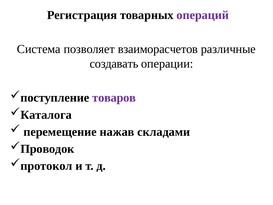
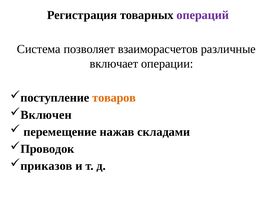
создавать: создавать -> включает
товаров colour: purple -> orange
Каталога: Каталога -> Включен
протокол: протокол -> приказов
